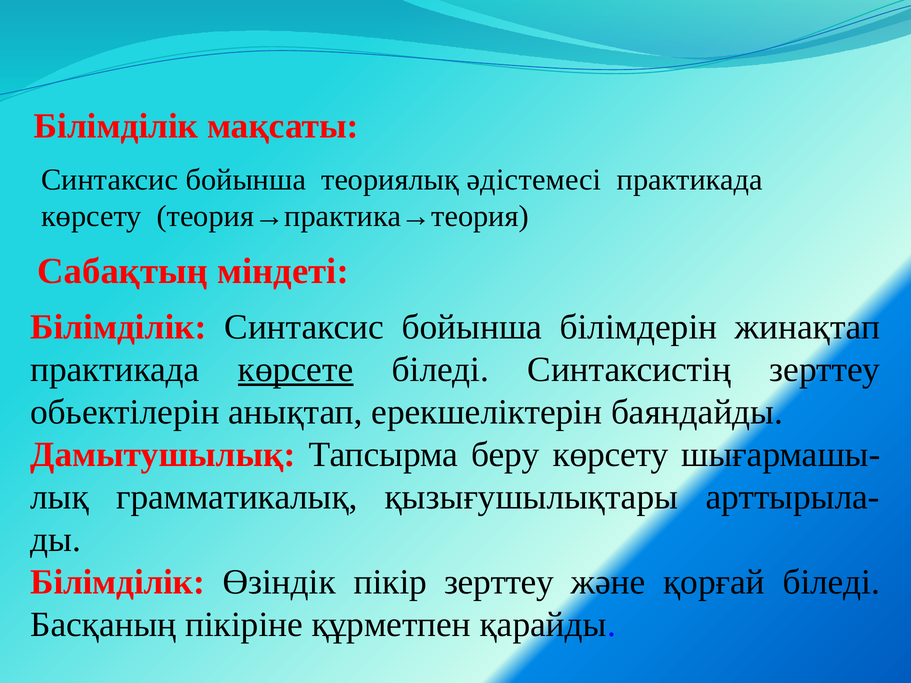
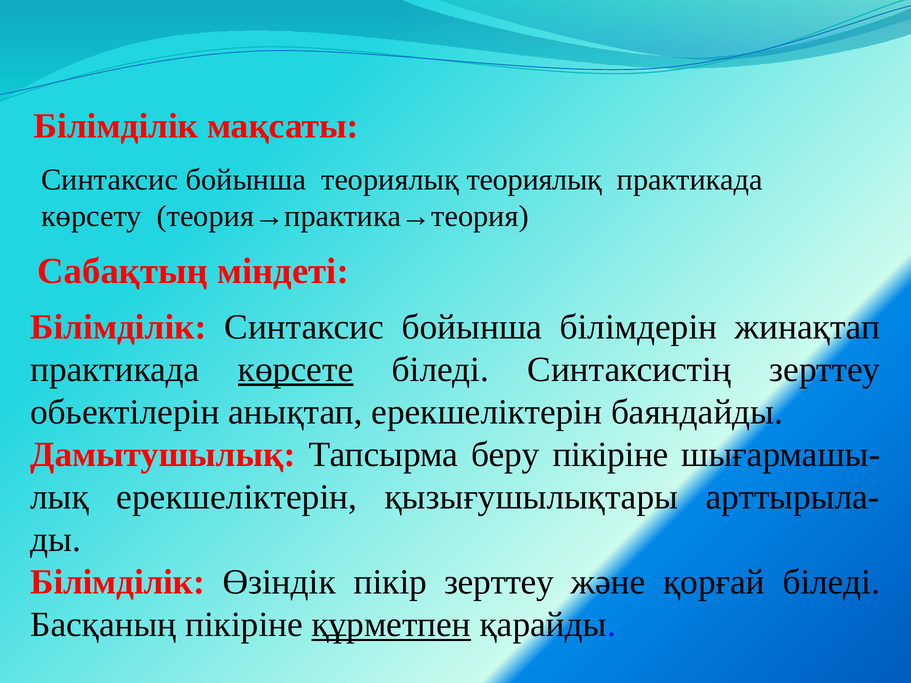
теориялық әдістемесі: әдістемесі -> теориялық
беру көрсету: көрсету -> пікіріне
грамматикалық at (237, 497): грамматикалық -> ерекшеліктерін
құрметпен underline: none -> present
